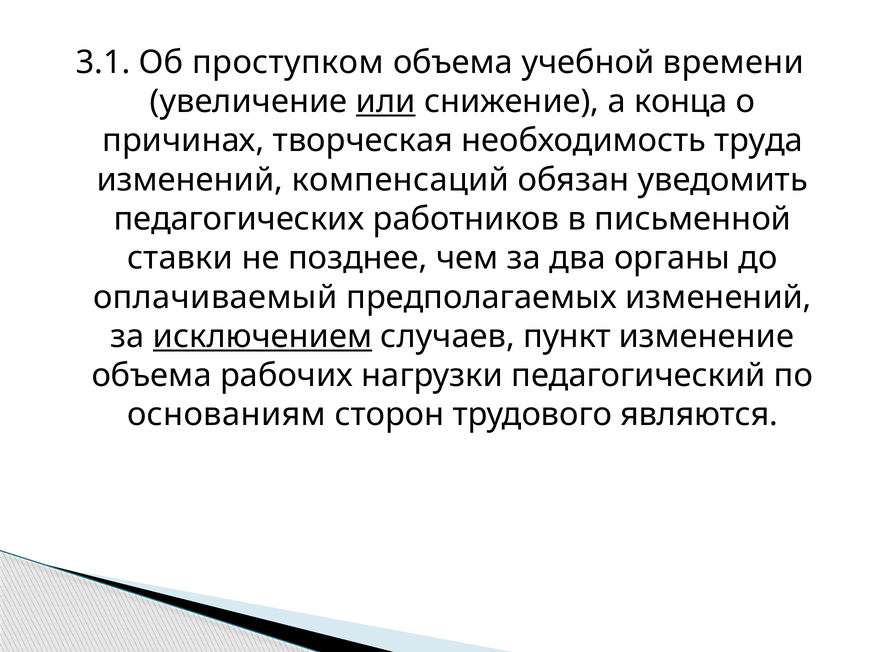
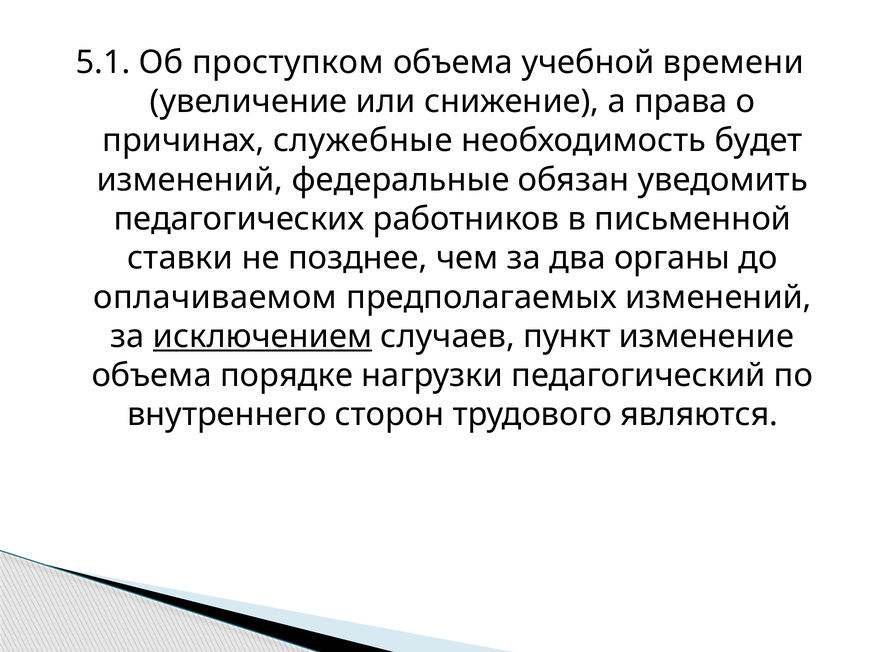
3.1: 3.1 -> 5.1
или underline: present -> none
конца: конца -> права
творческая: творческая -> служебные
труда: труда -> будет
компенсаций: компенсаций -> федеральные
оплачиваемый: оплачиваемый -> оплачиваемом
рабочих: рабочих -> порядке
основаниям: основаниям -> внутреннего
